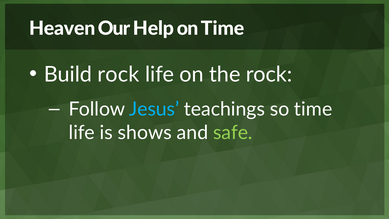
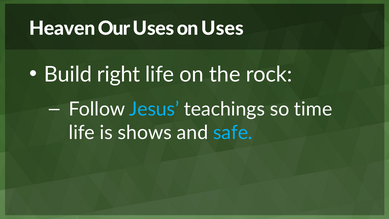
Our Help: Help -> Uses
on Time: Time -> Uses
Build rock: rock -> right
safe colour: light green -> light blue
